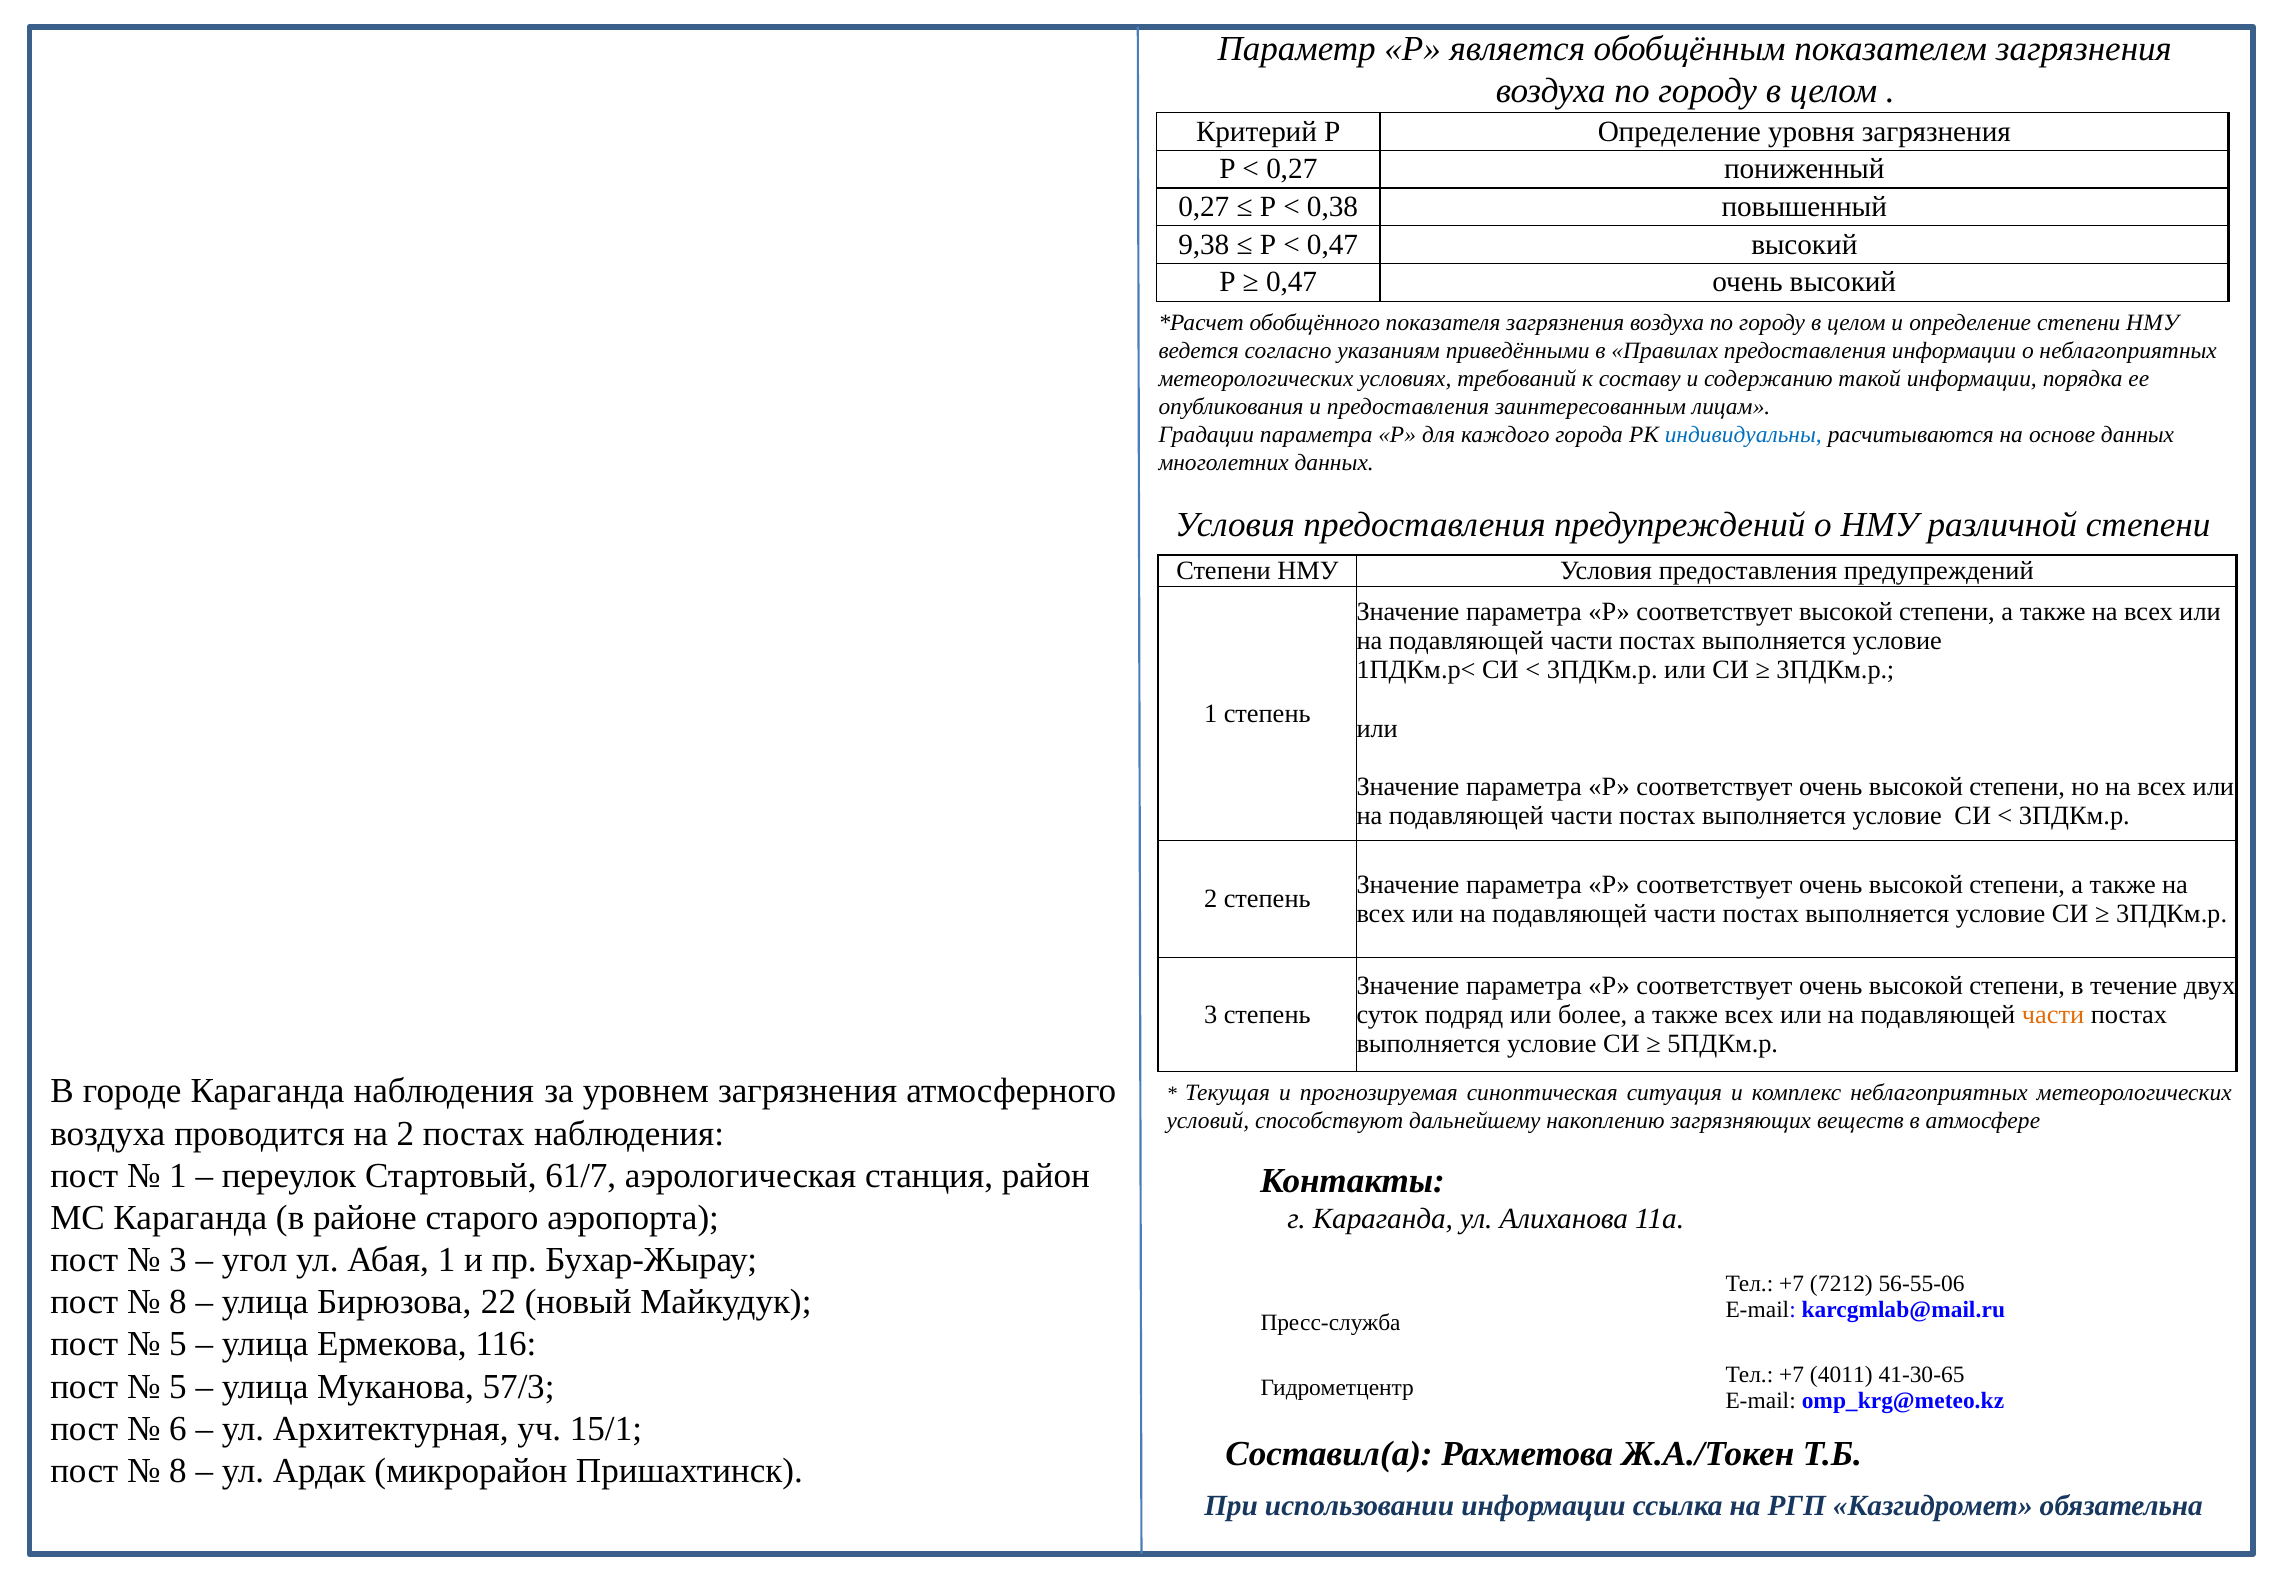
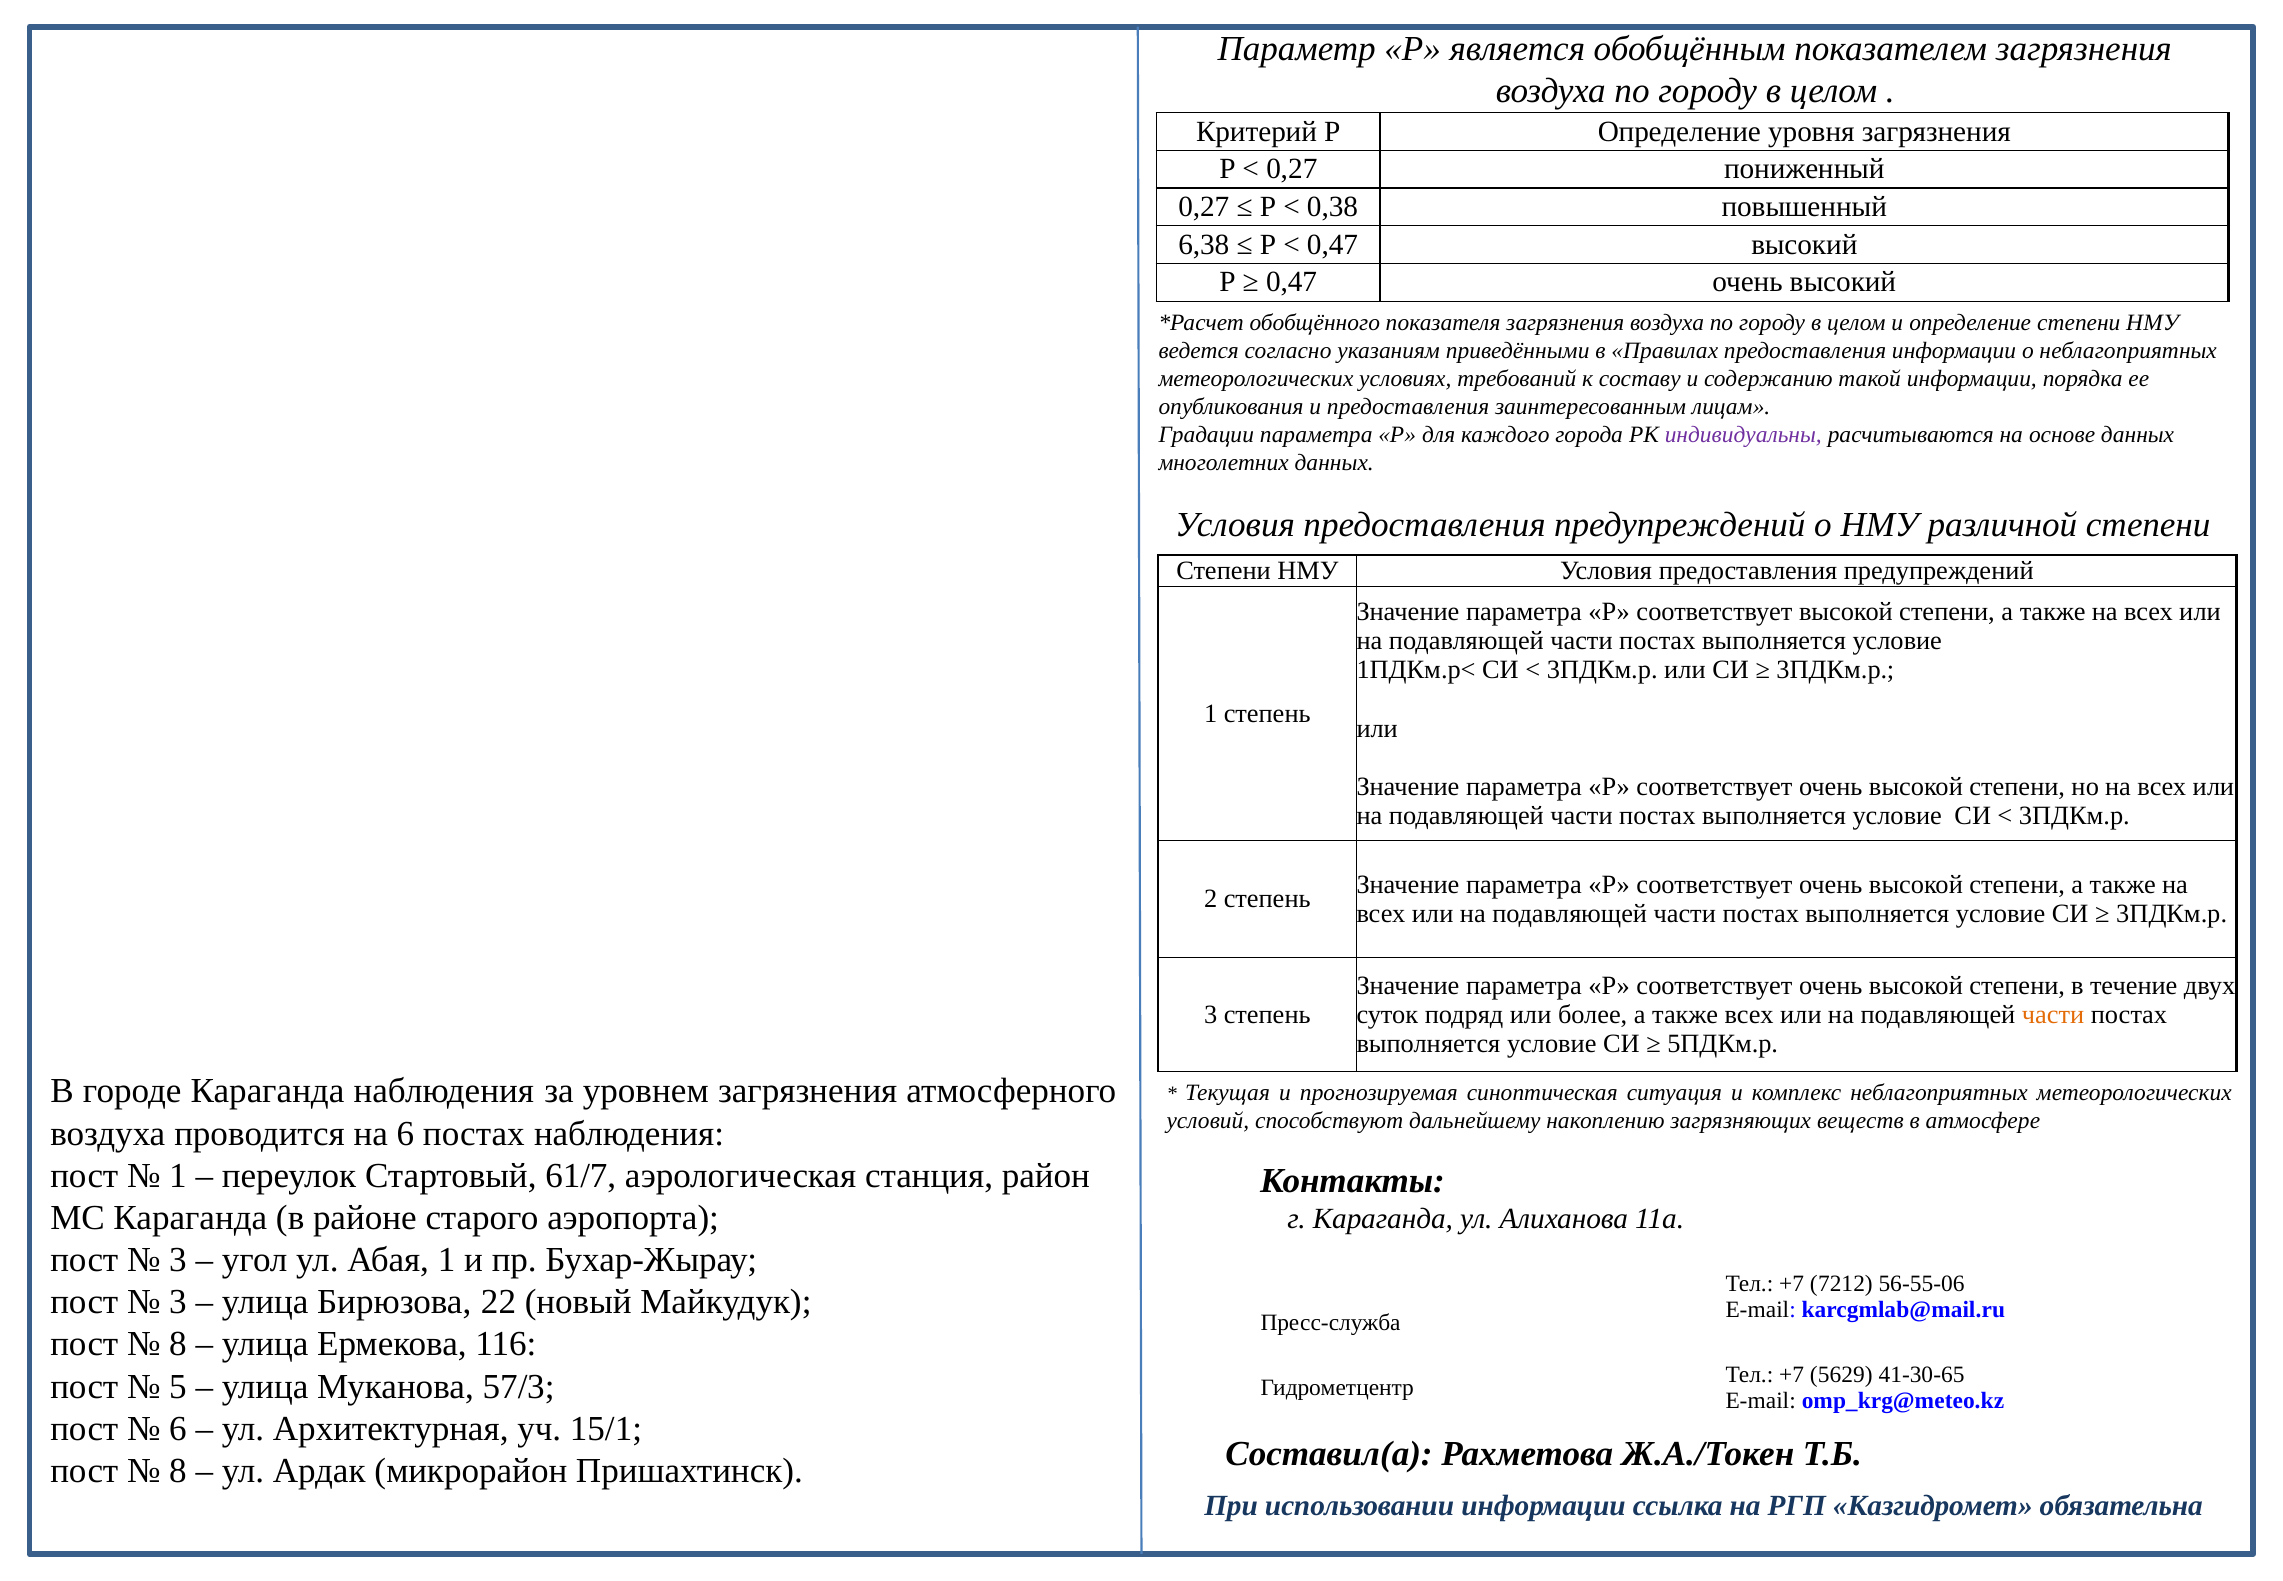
9,38: 9,38 -> 6,38
индивидуальны colour: blue -> purple
на 2: 2 -> 6
8 at (178, 1302): 8 -> 3
5 at (178, 1344): 5 -> 8
4011: 4011 -> 5629
